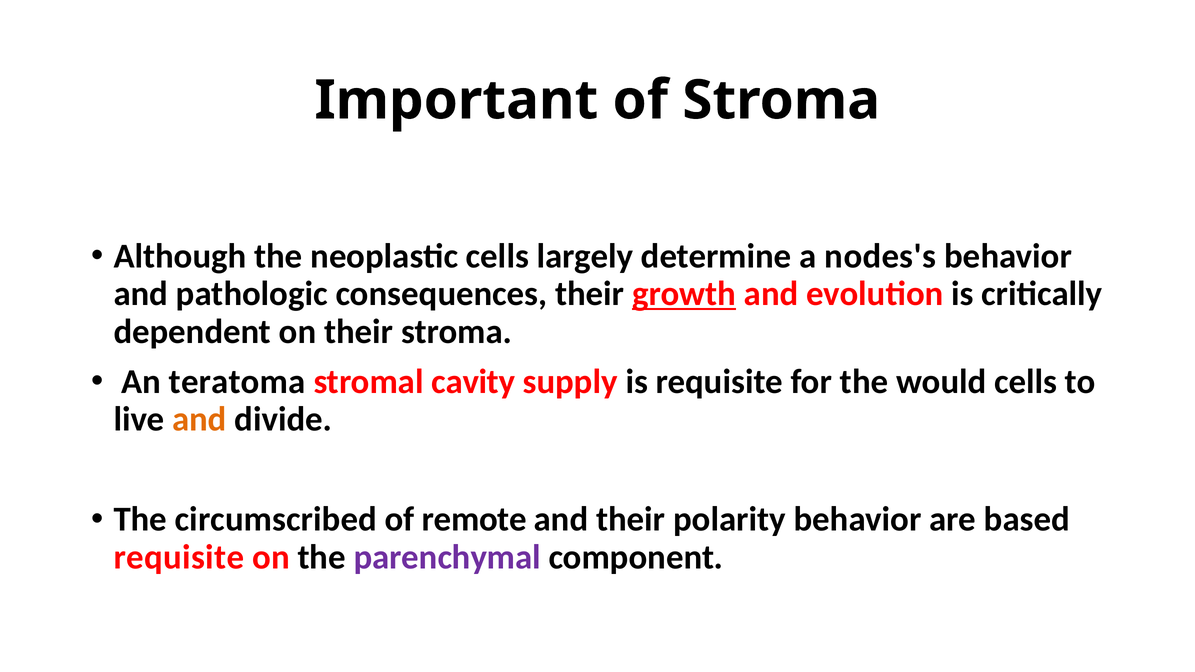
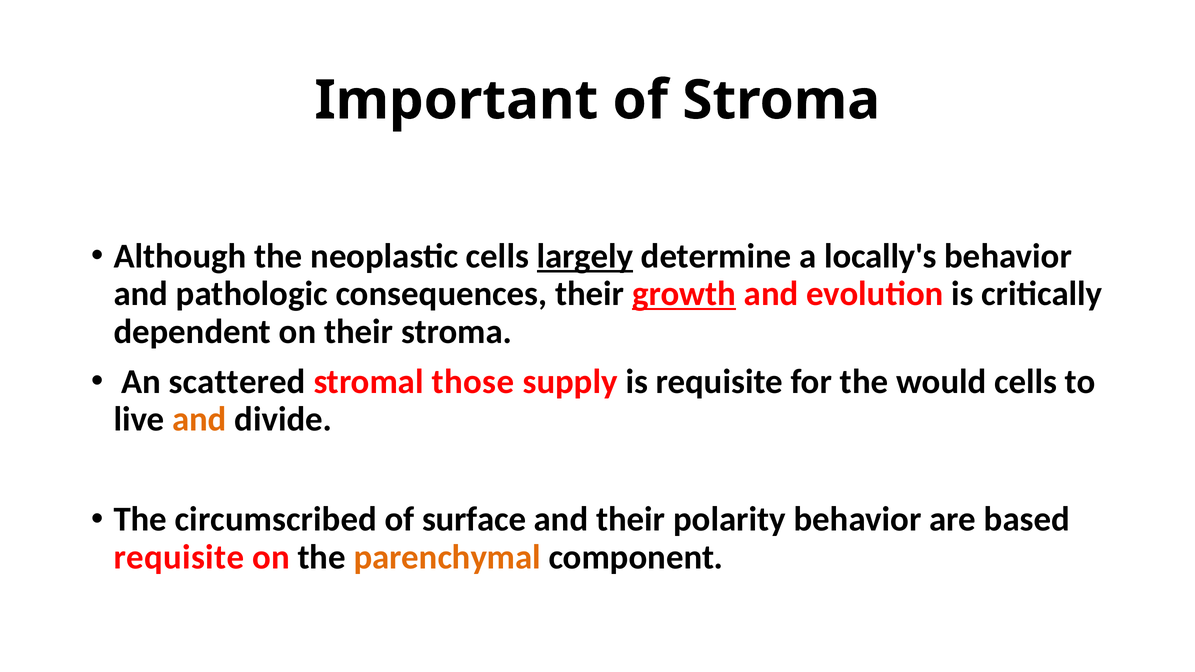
largely underline: none -> present
nodes's: nodes's -> locally's
teratoma: teratoma -> scattered
cavity: cavity -> those
remote: remote -> surface
parenchymal colour: purple -> orange
